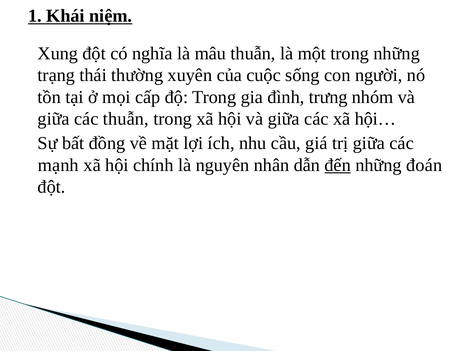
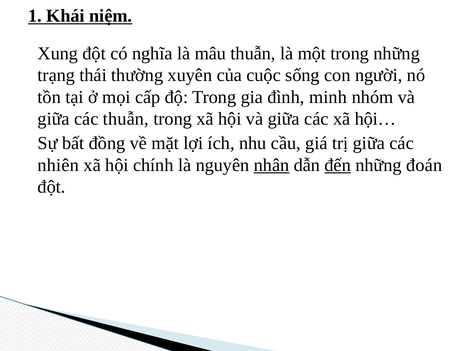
trưng: trưng -> minh
mạnh: mạnh -> nhiên
nhân underline: none -> present
